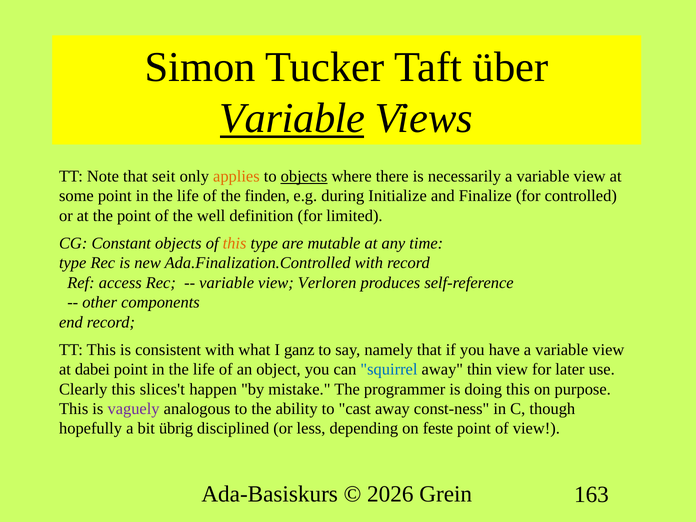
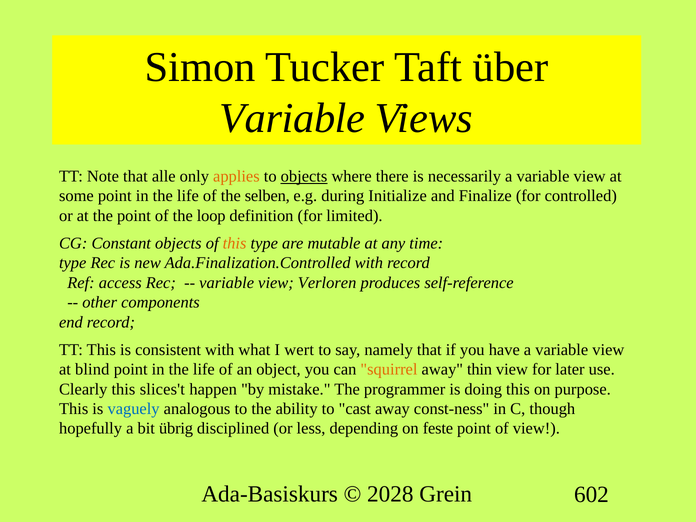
Variable at (292, 118) underline: present -> none
seit: seit -> alle
finden: finden -> selben
well: well -> loop
ganz: ganz -> wert
dabei: dabei -> blind
squirrel colour: blue -> orange
vaguely colour: purple -> blue
2026: 2026 -> 2028
163: 163 -> 602
